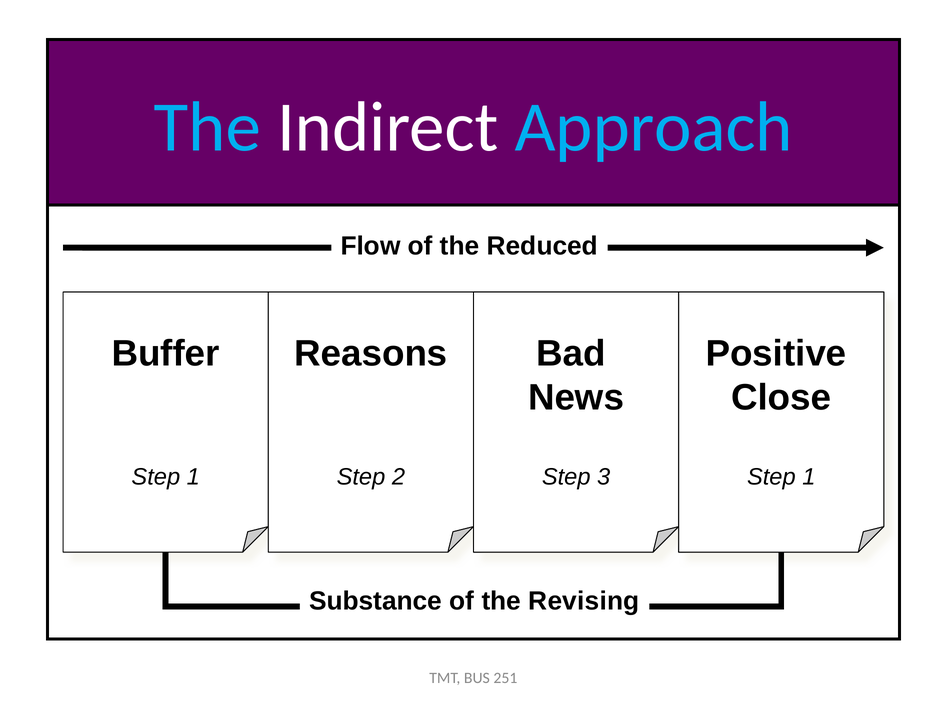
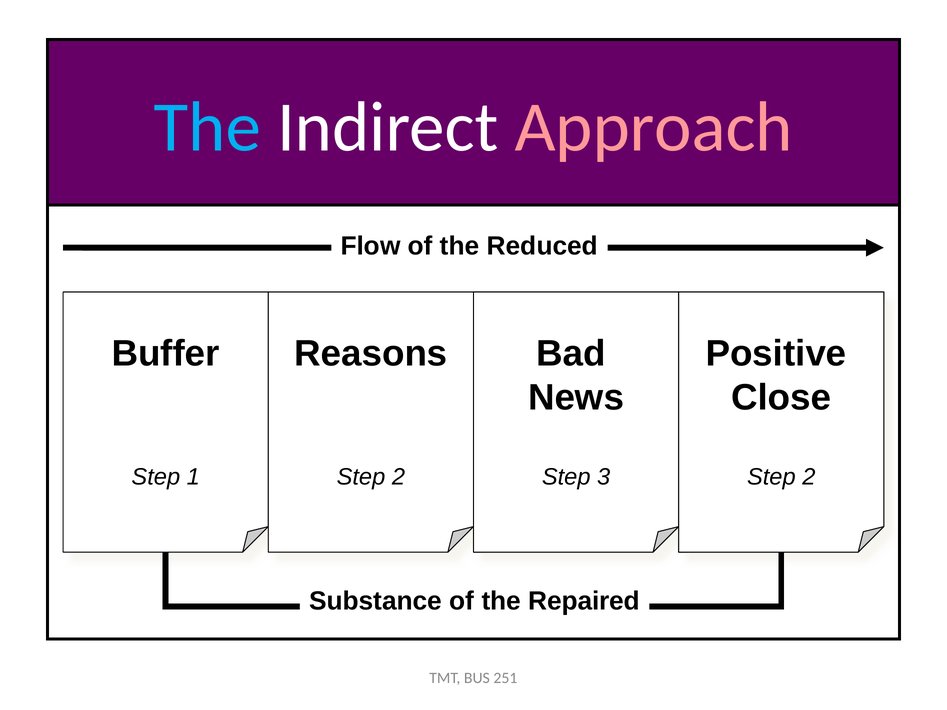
Approach colour: light blue -> pink
1 at (809, 477): 1 -> 2
Revising: Revising -> Repaired
